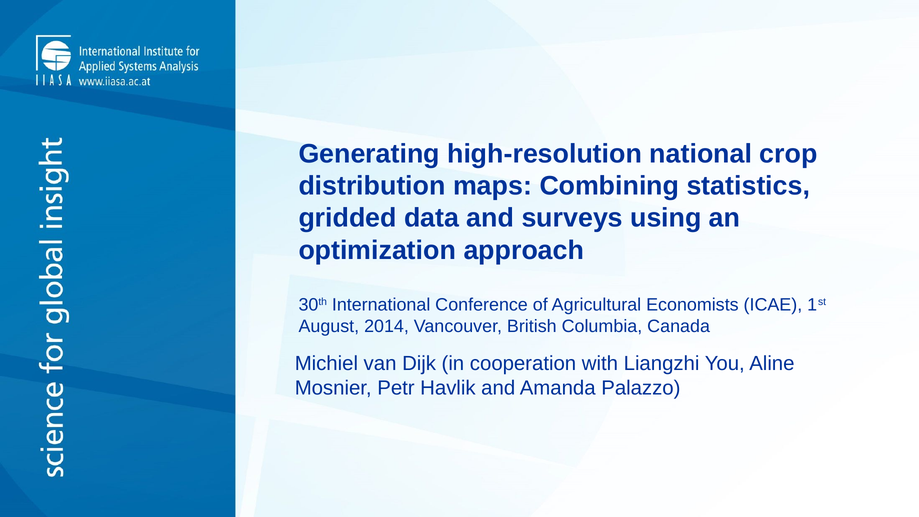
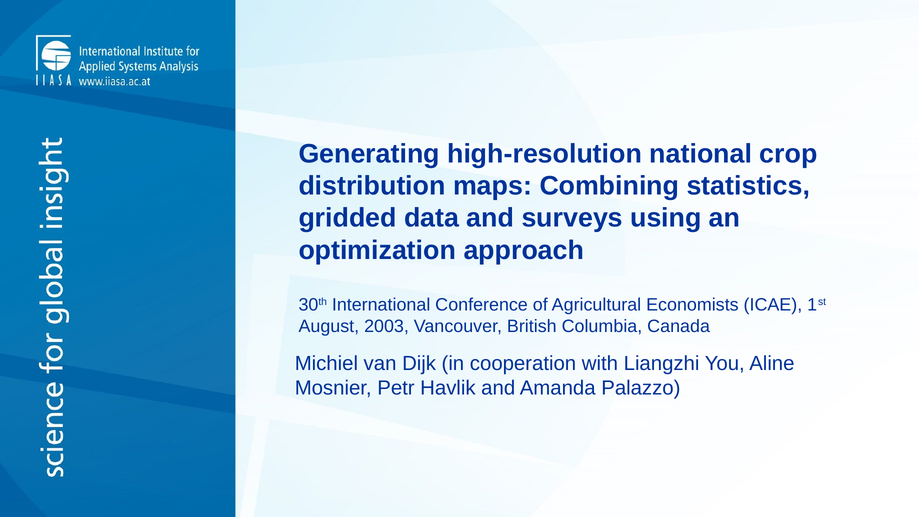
2014: 2014 -> 2003
